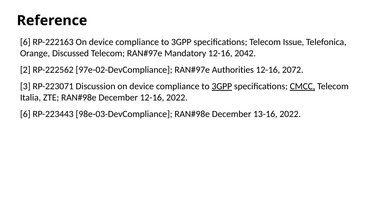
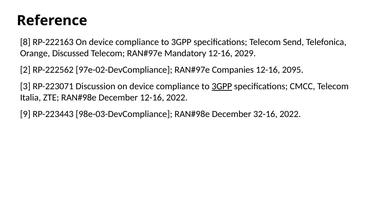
6 at (25, 42): 6 -> 8
Issue: Issue -> Send
2042: 2042 -> 2029
Authorities: Authorities -> Companies
2072: 2072 -> 2095
CMCC underline: present -> none
6 at (25, 114): 6 -> 9
13-16: 13-16 -> 32-16
